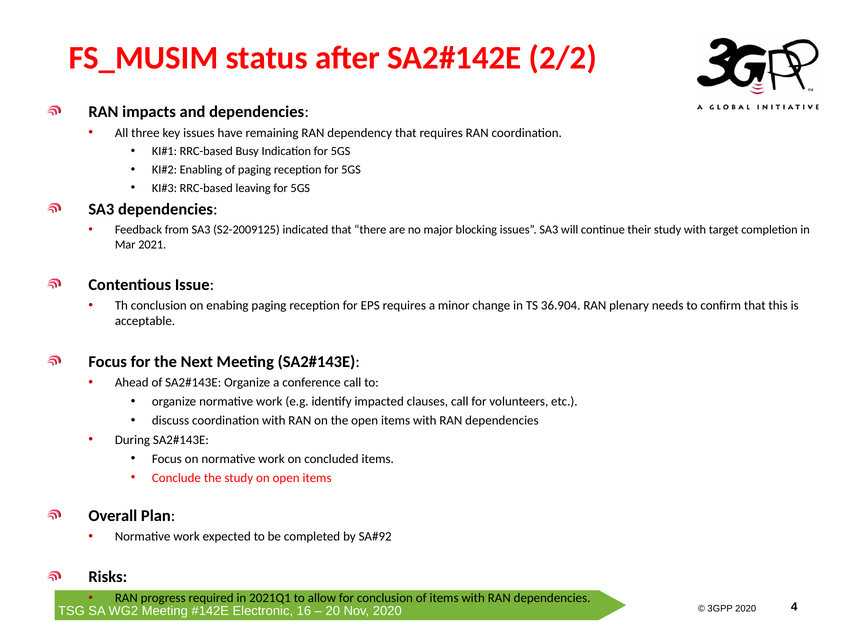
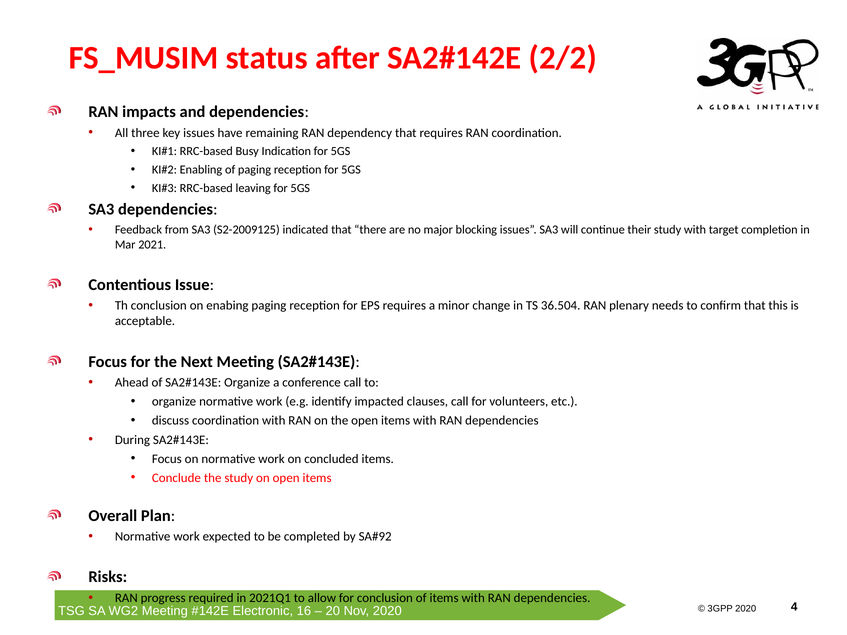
36.904: 36.904 -> 36.504
